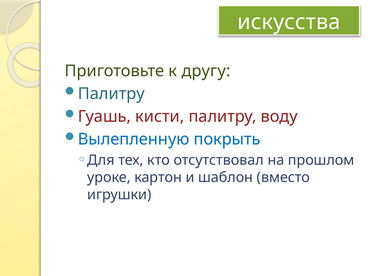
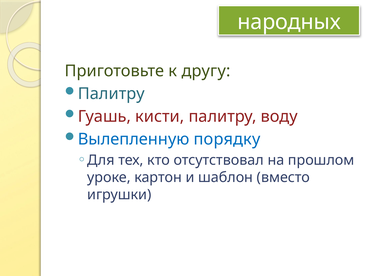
искусства: искусства -> народных
покрыть: покрыть -> порядку
